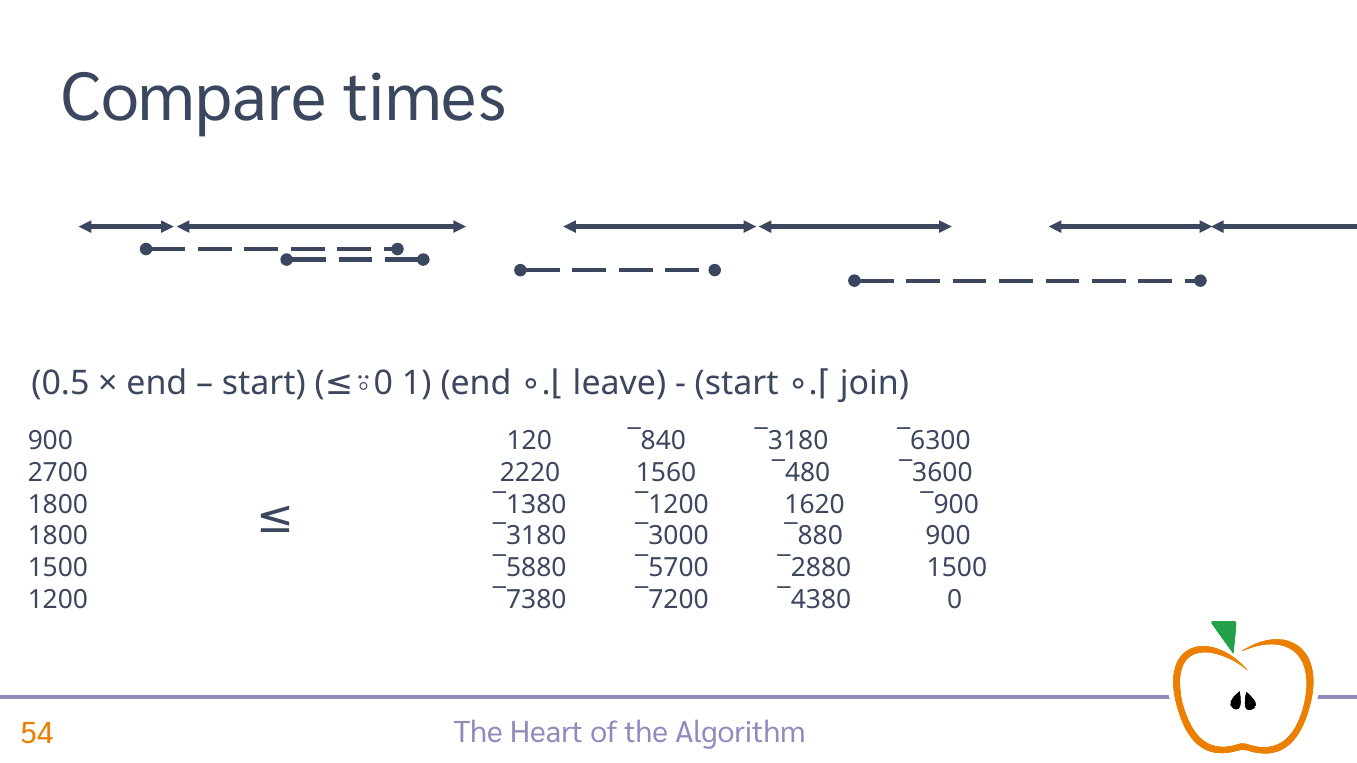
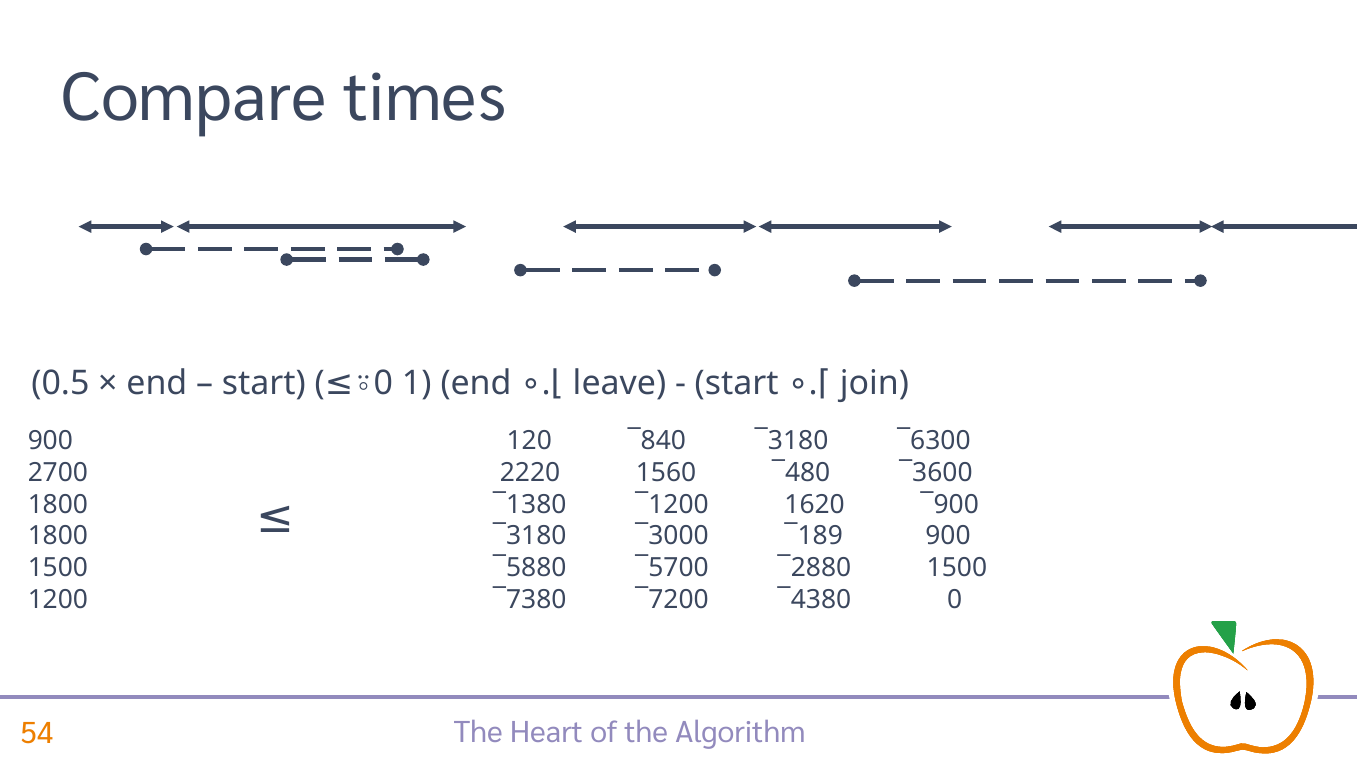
¯880: ¯880 -> ¯189
